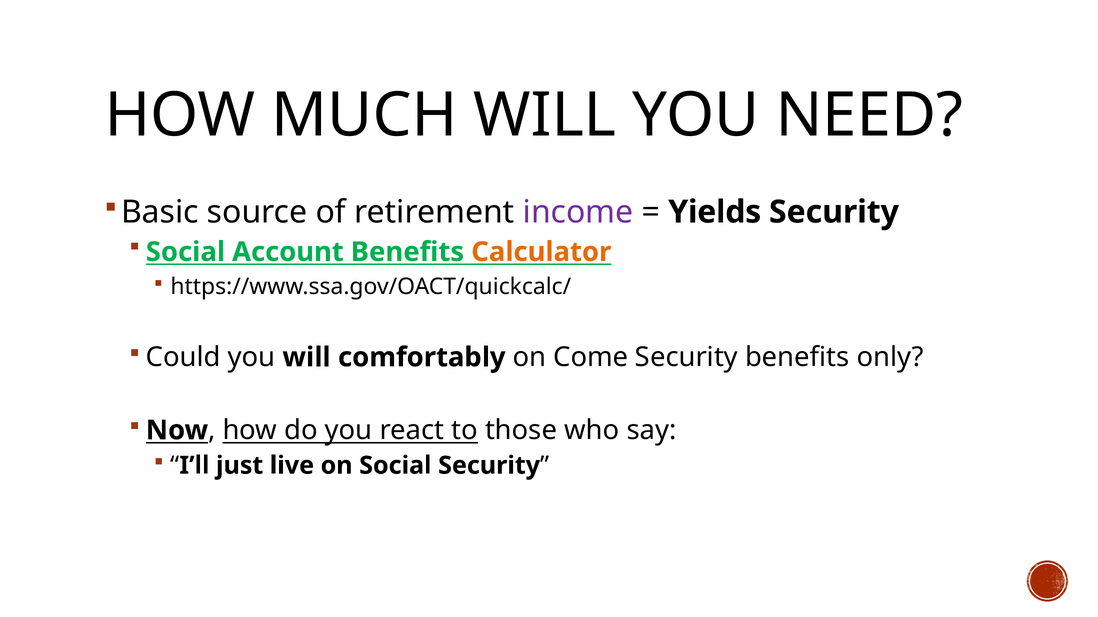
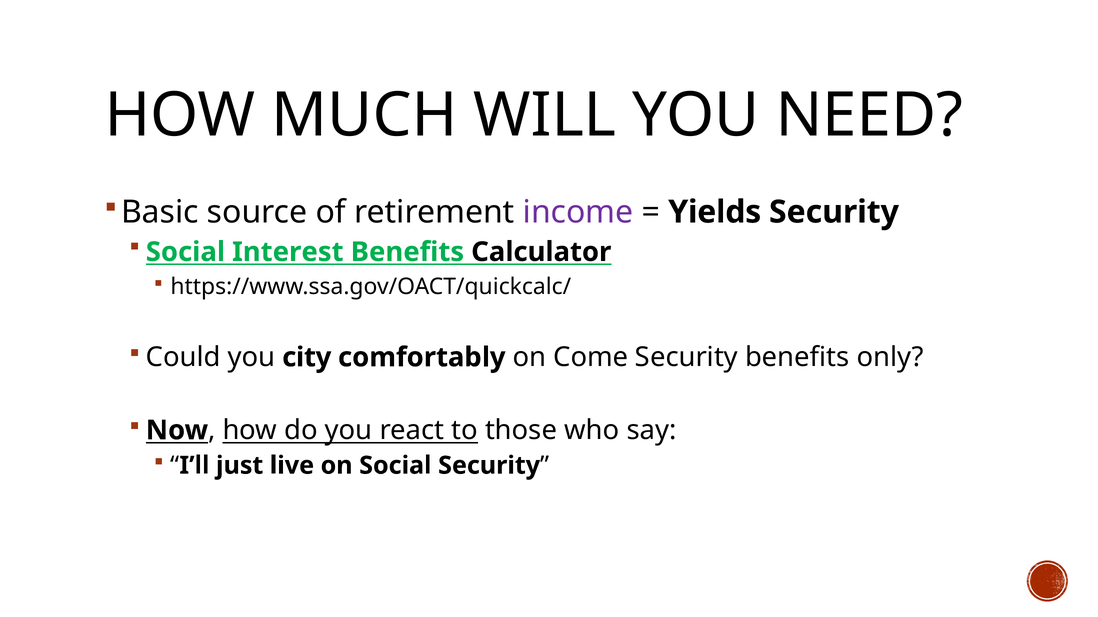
Account: Account -> Interest
Calculator colour: orange -> black
you will: will -> city
